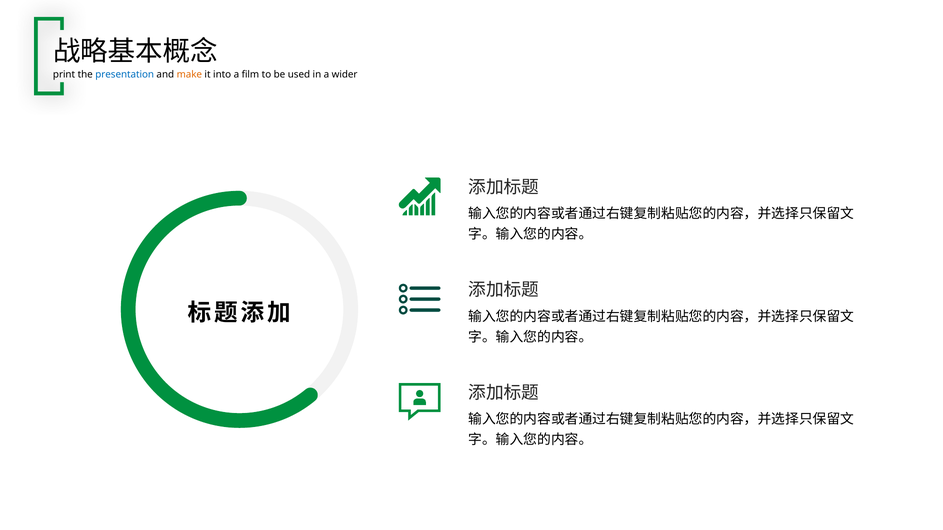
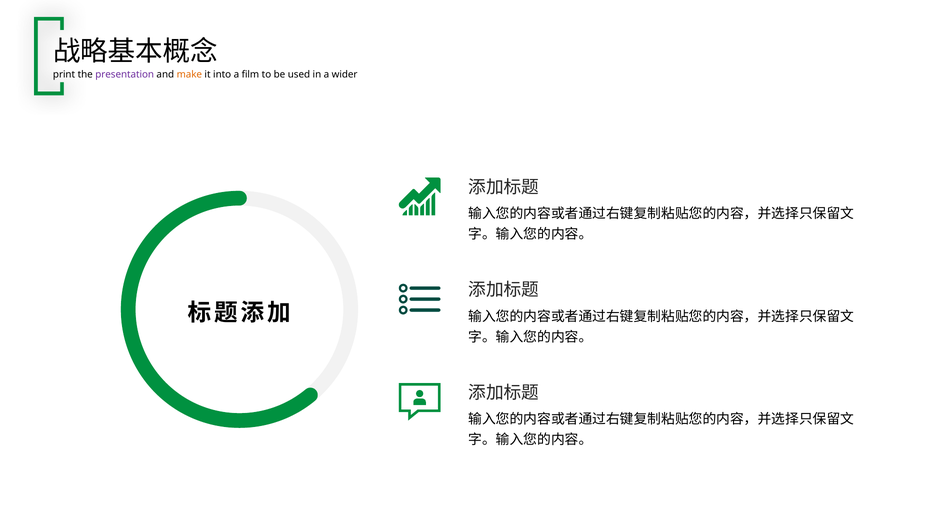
presentation colour: blue -> purple
